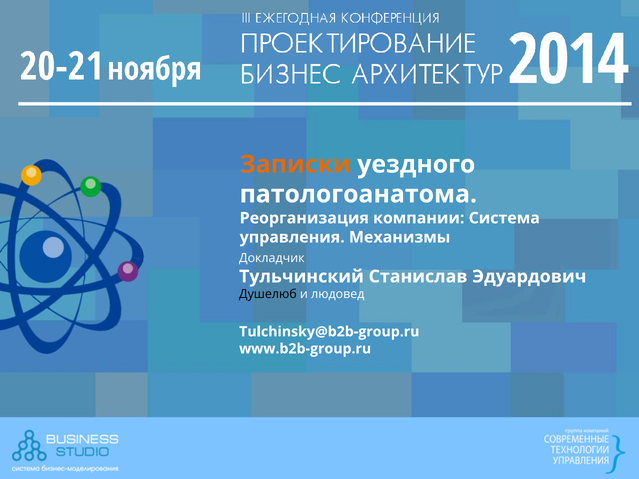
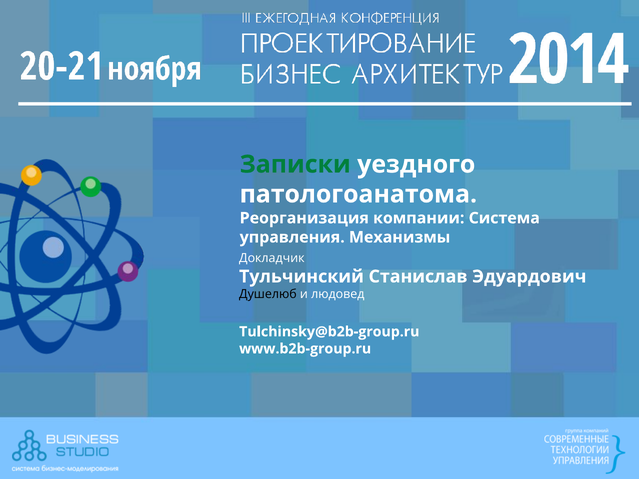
Записки colour: orange -> green
